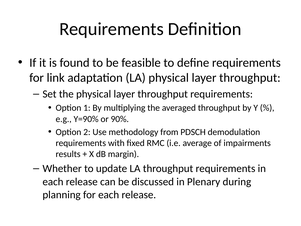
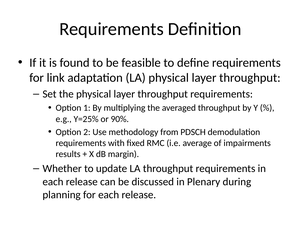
Y=90%: Y=90% -> Y=25%
